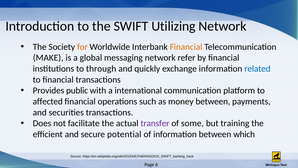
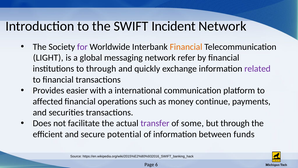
Utilizing: Utilizing -> Incident
for colour: orange -> purple
MAKE: MAKE -> LIGHT
related colour: blue -> purple
public: public -> easier
money between: between -> continue
but training: training -> through
which: which -> funds
